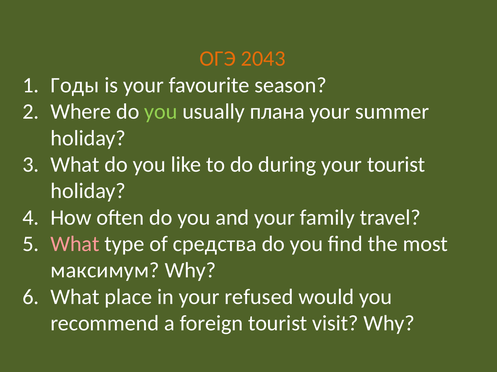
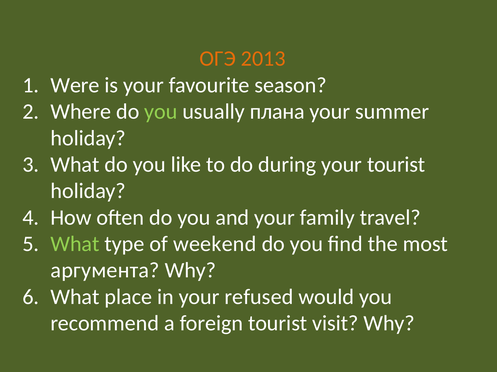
2043: 2043 -> 2013
Годы: Годы -> Were
What at (75, 244) colour: pink -> light green
средства: средства -> weekend
максимум: максимум -> аргумента
